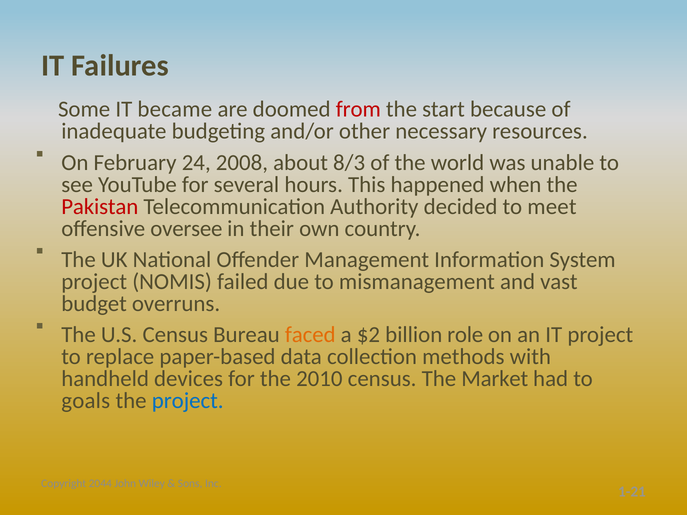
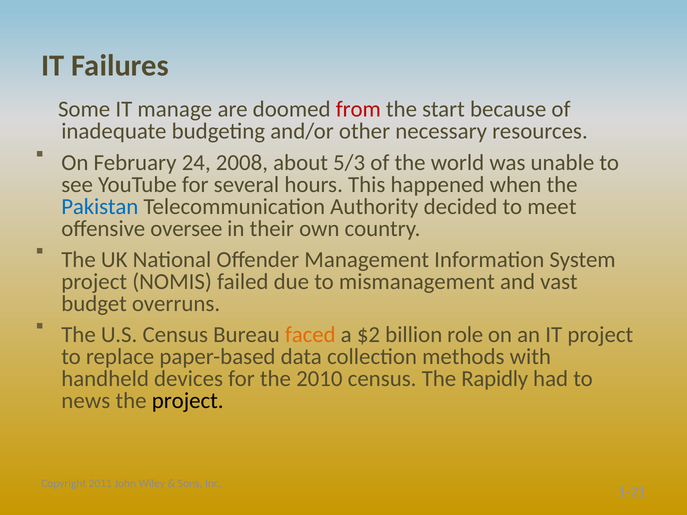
became: became -> manage
8/3: 8/3 -> 5/3
Pakistan colour: red -> blue
Market: Market -> Rapidly
goals: goals -> news
project at (188, 401) colour: blue -> black
2044: 2044 -> 2011
